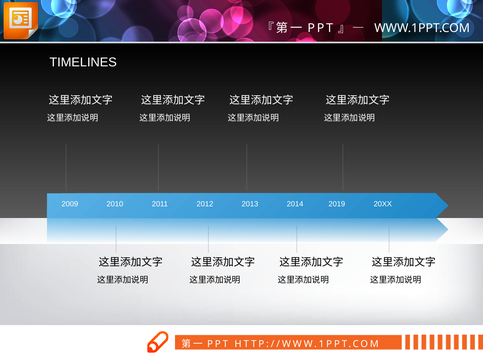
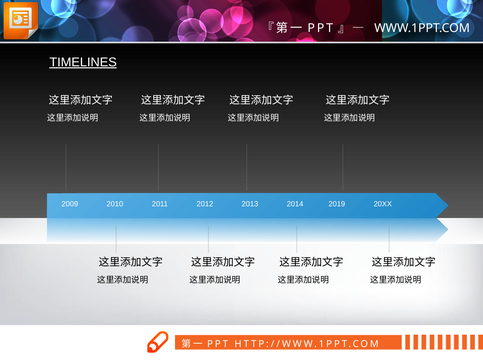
TIMELINES underline: none -> present
